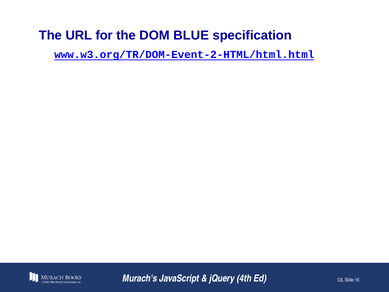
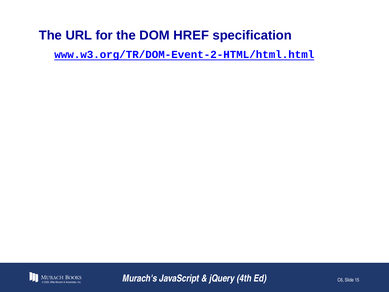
BLUE: BLUE -> HREF
